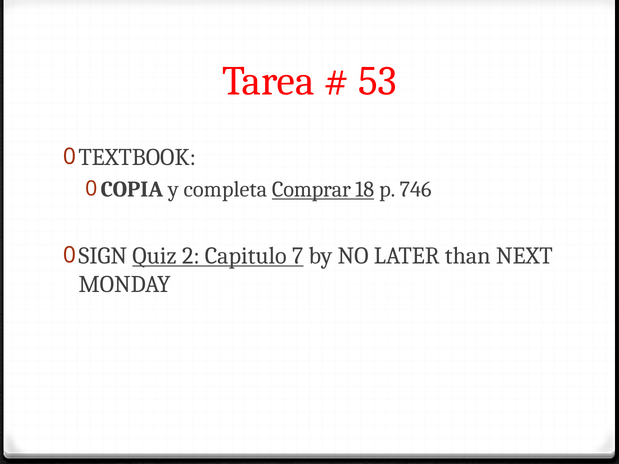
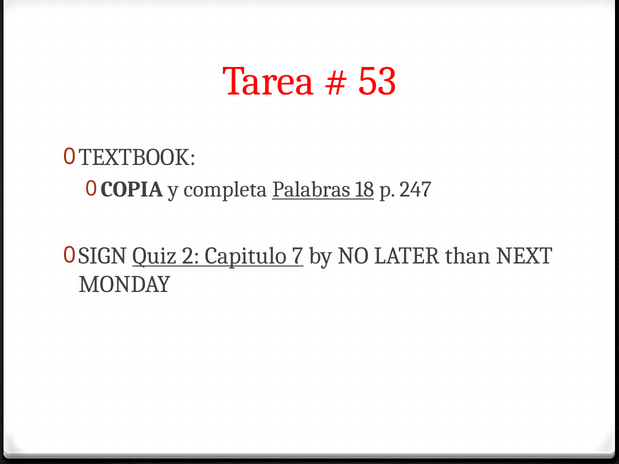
Comprar: Comprar -> Palabras
746: 746 -> 247
